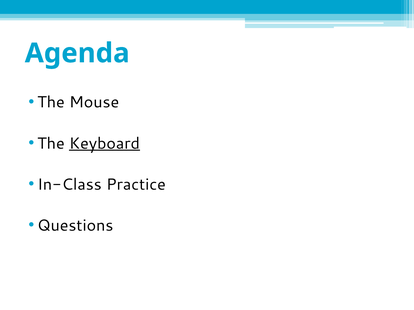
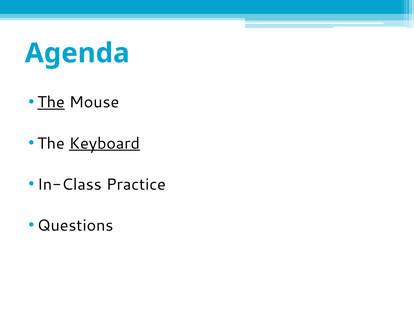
The at (51, 102) underline: none -> present
